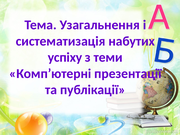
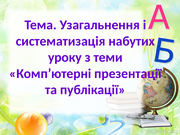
успіху: успіху -> уроку
